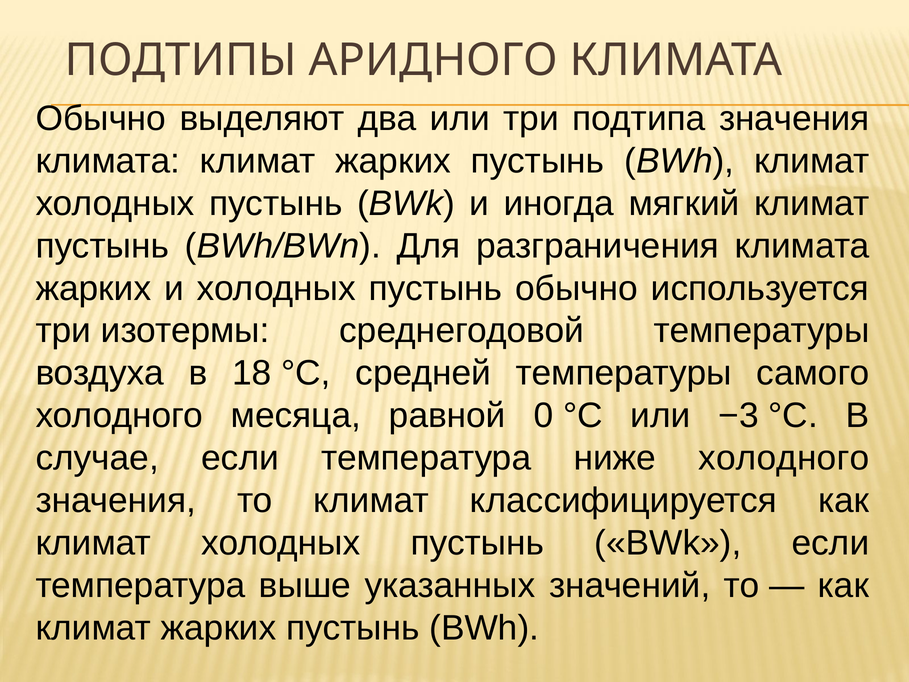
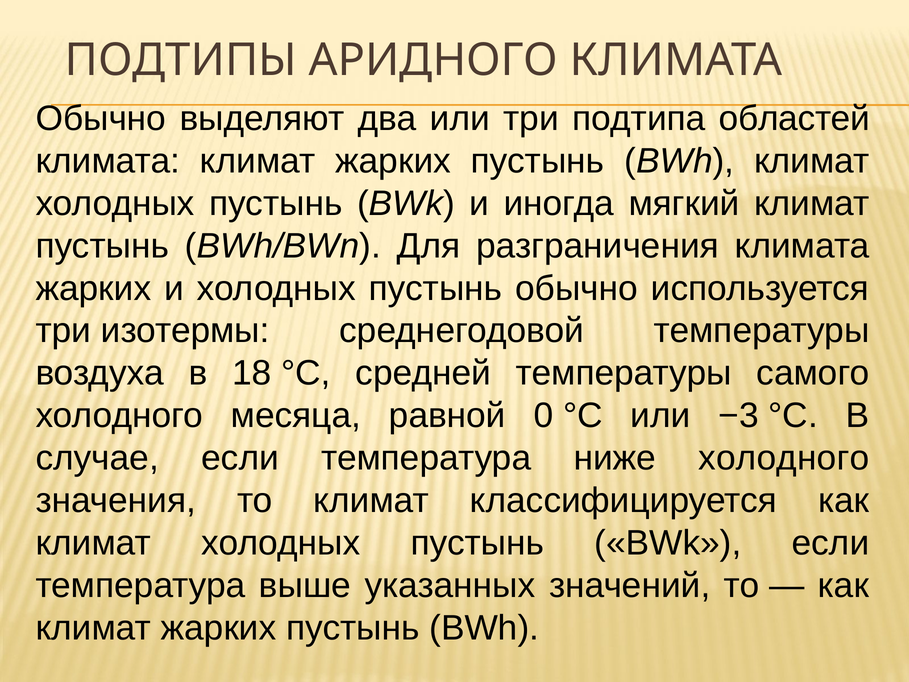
подтипа значения: значения -> областей
